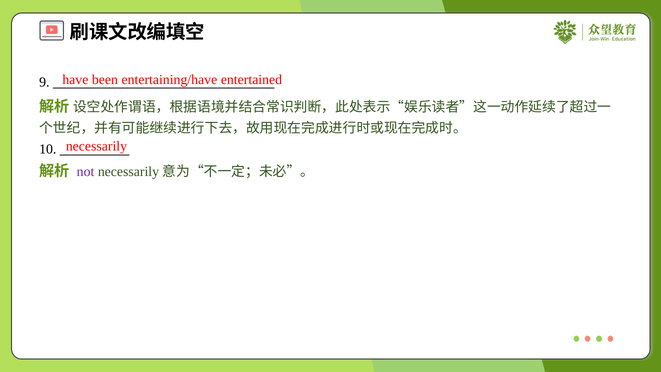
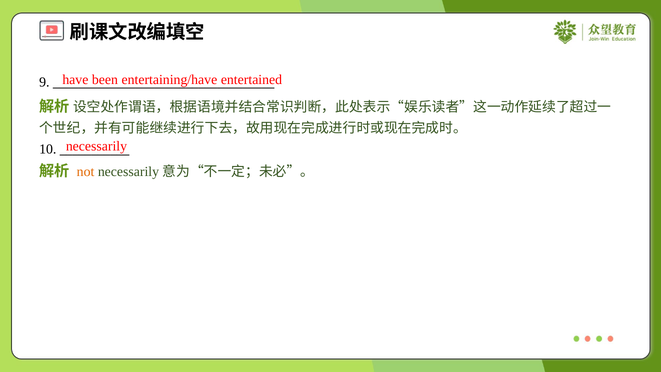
not colour: purple -> orange
